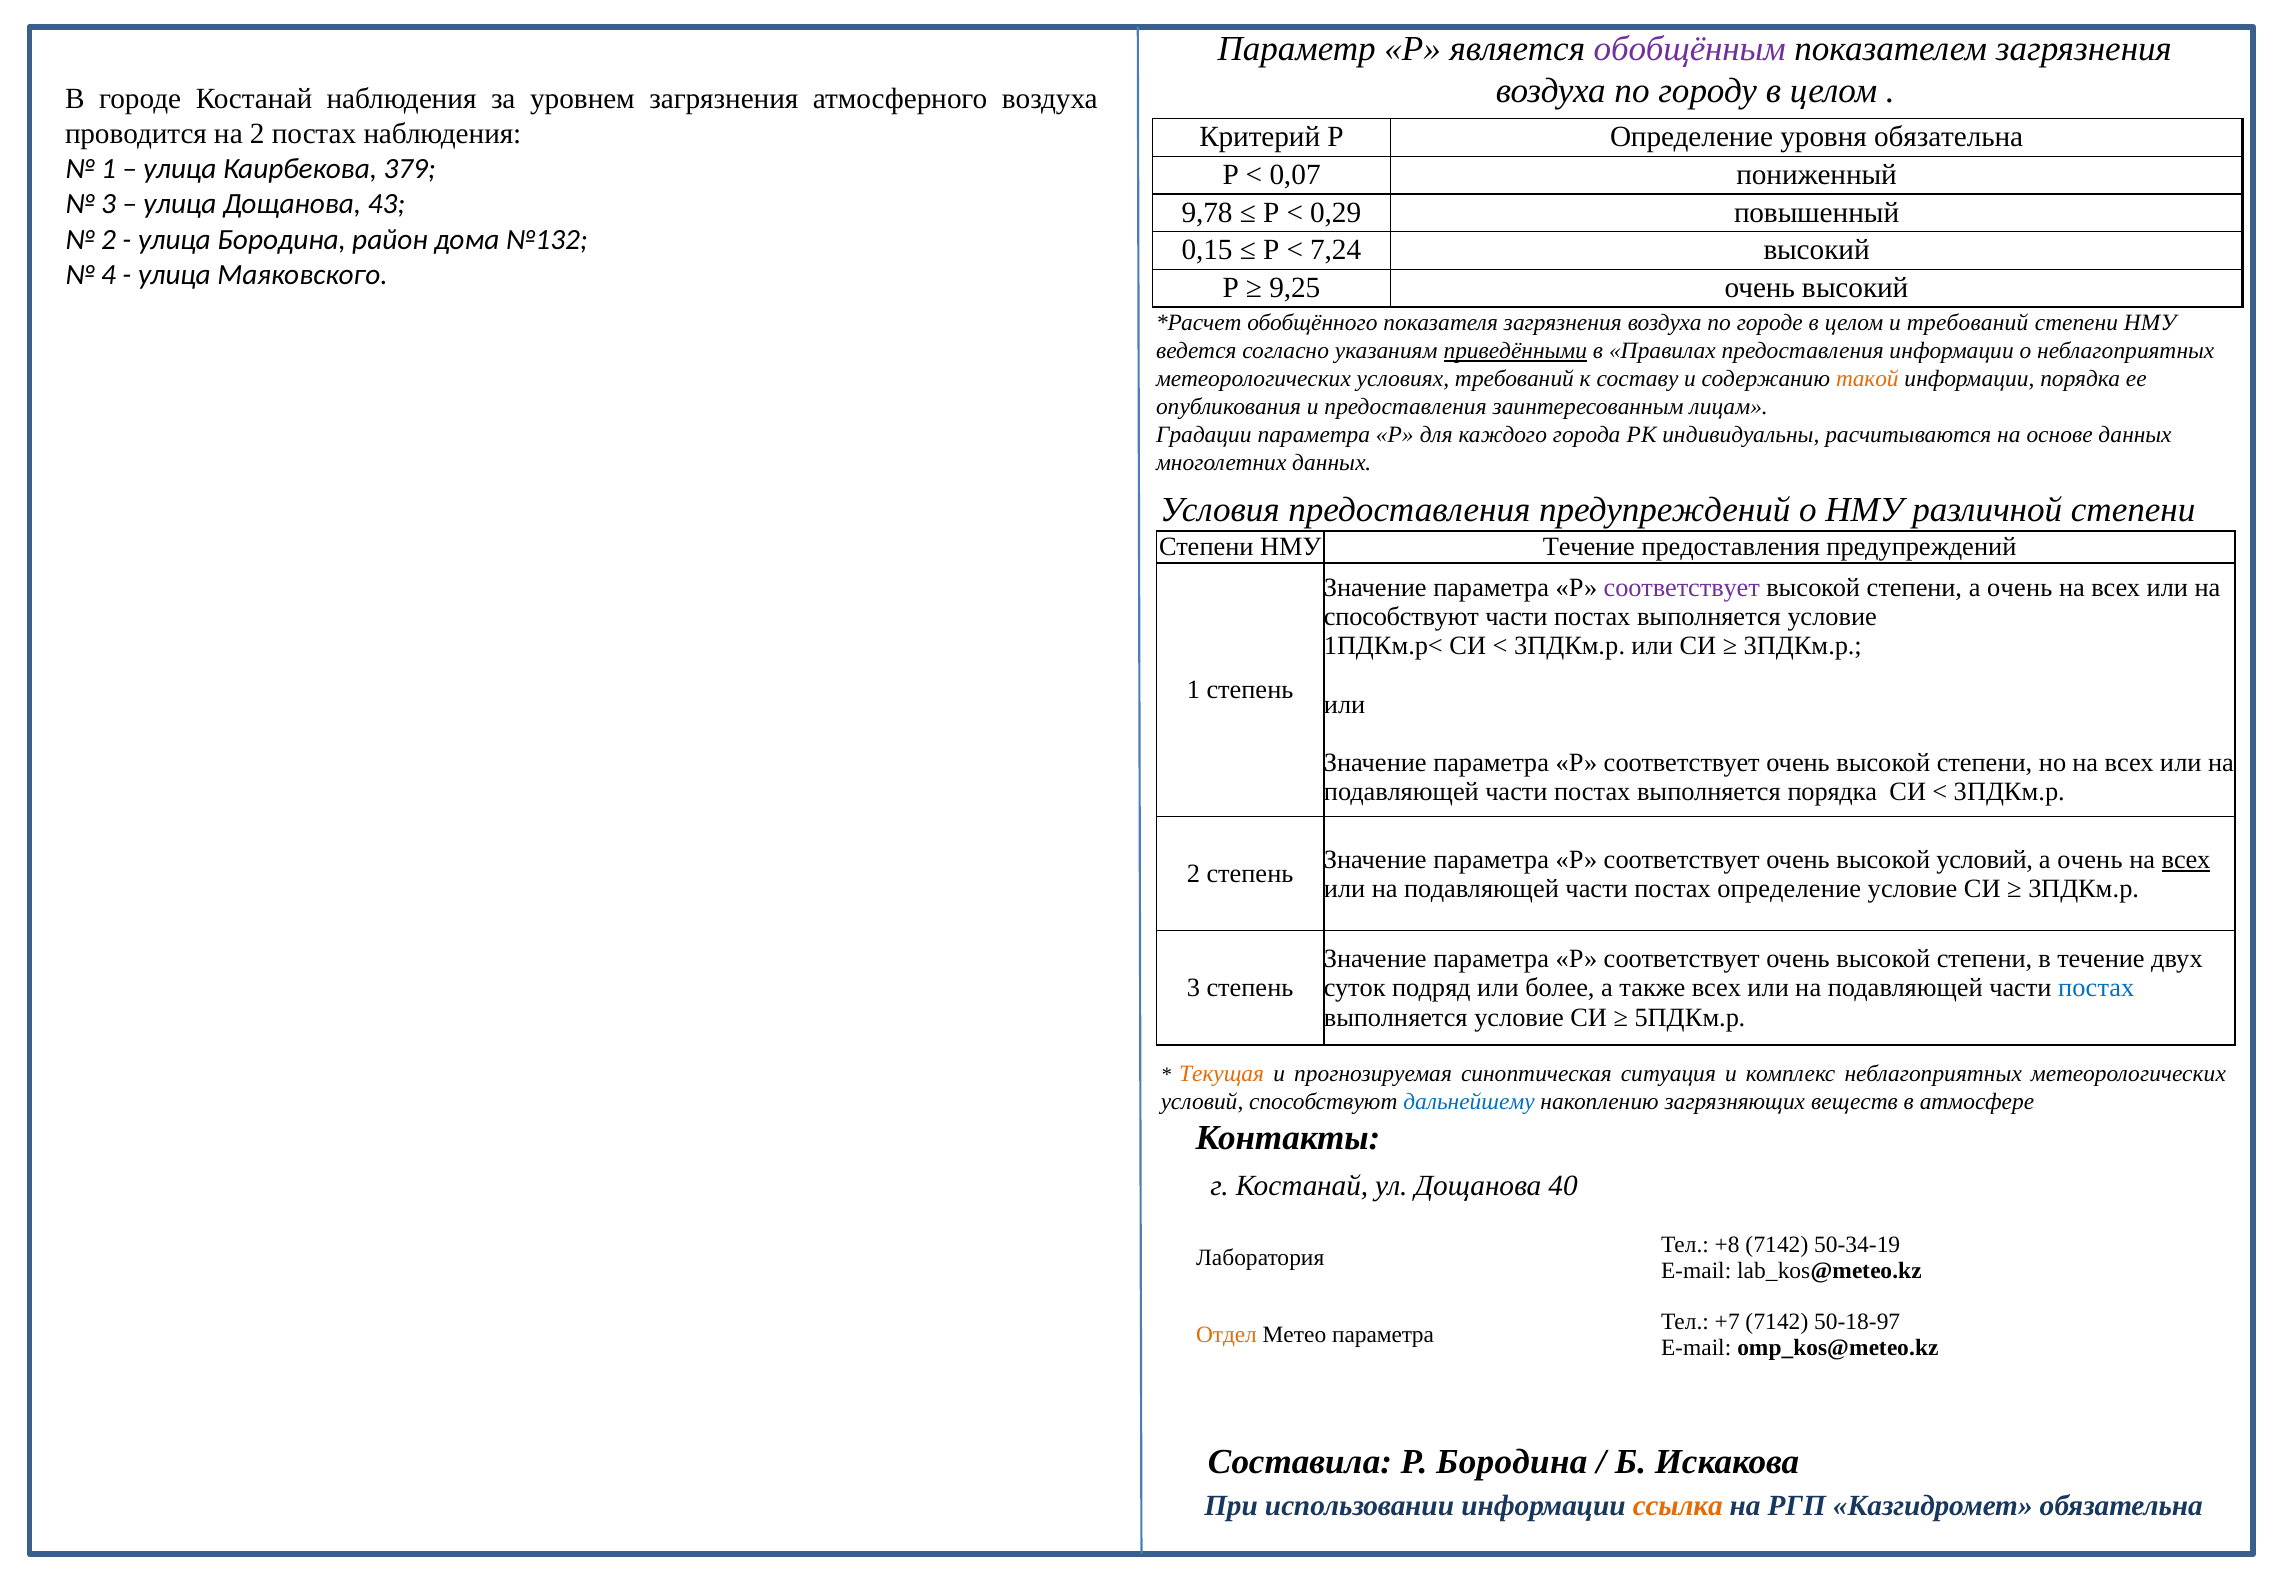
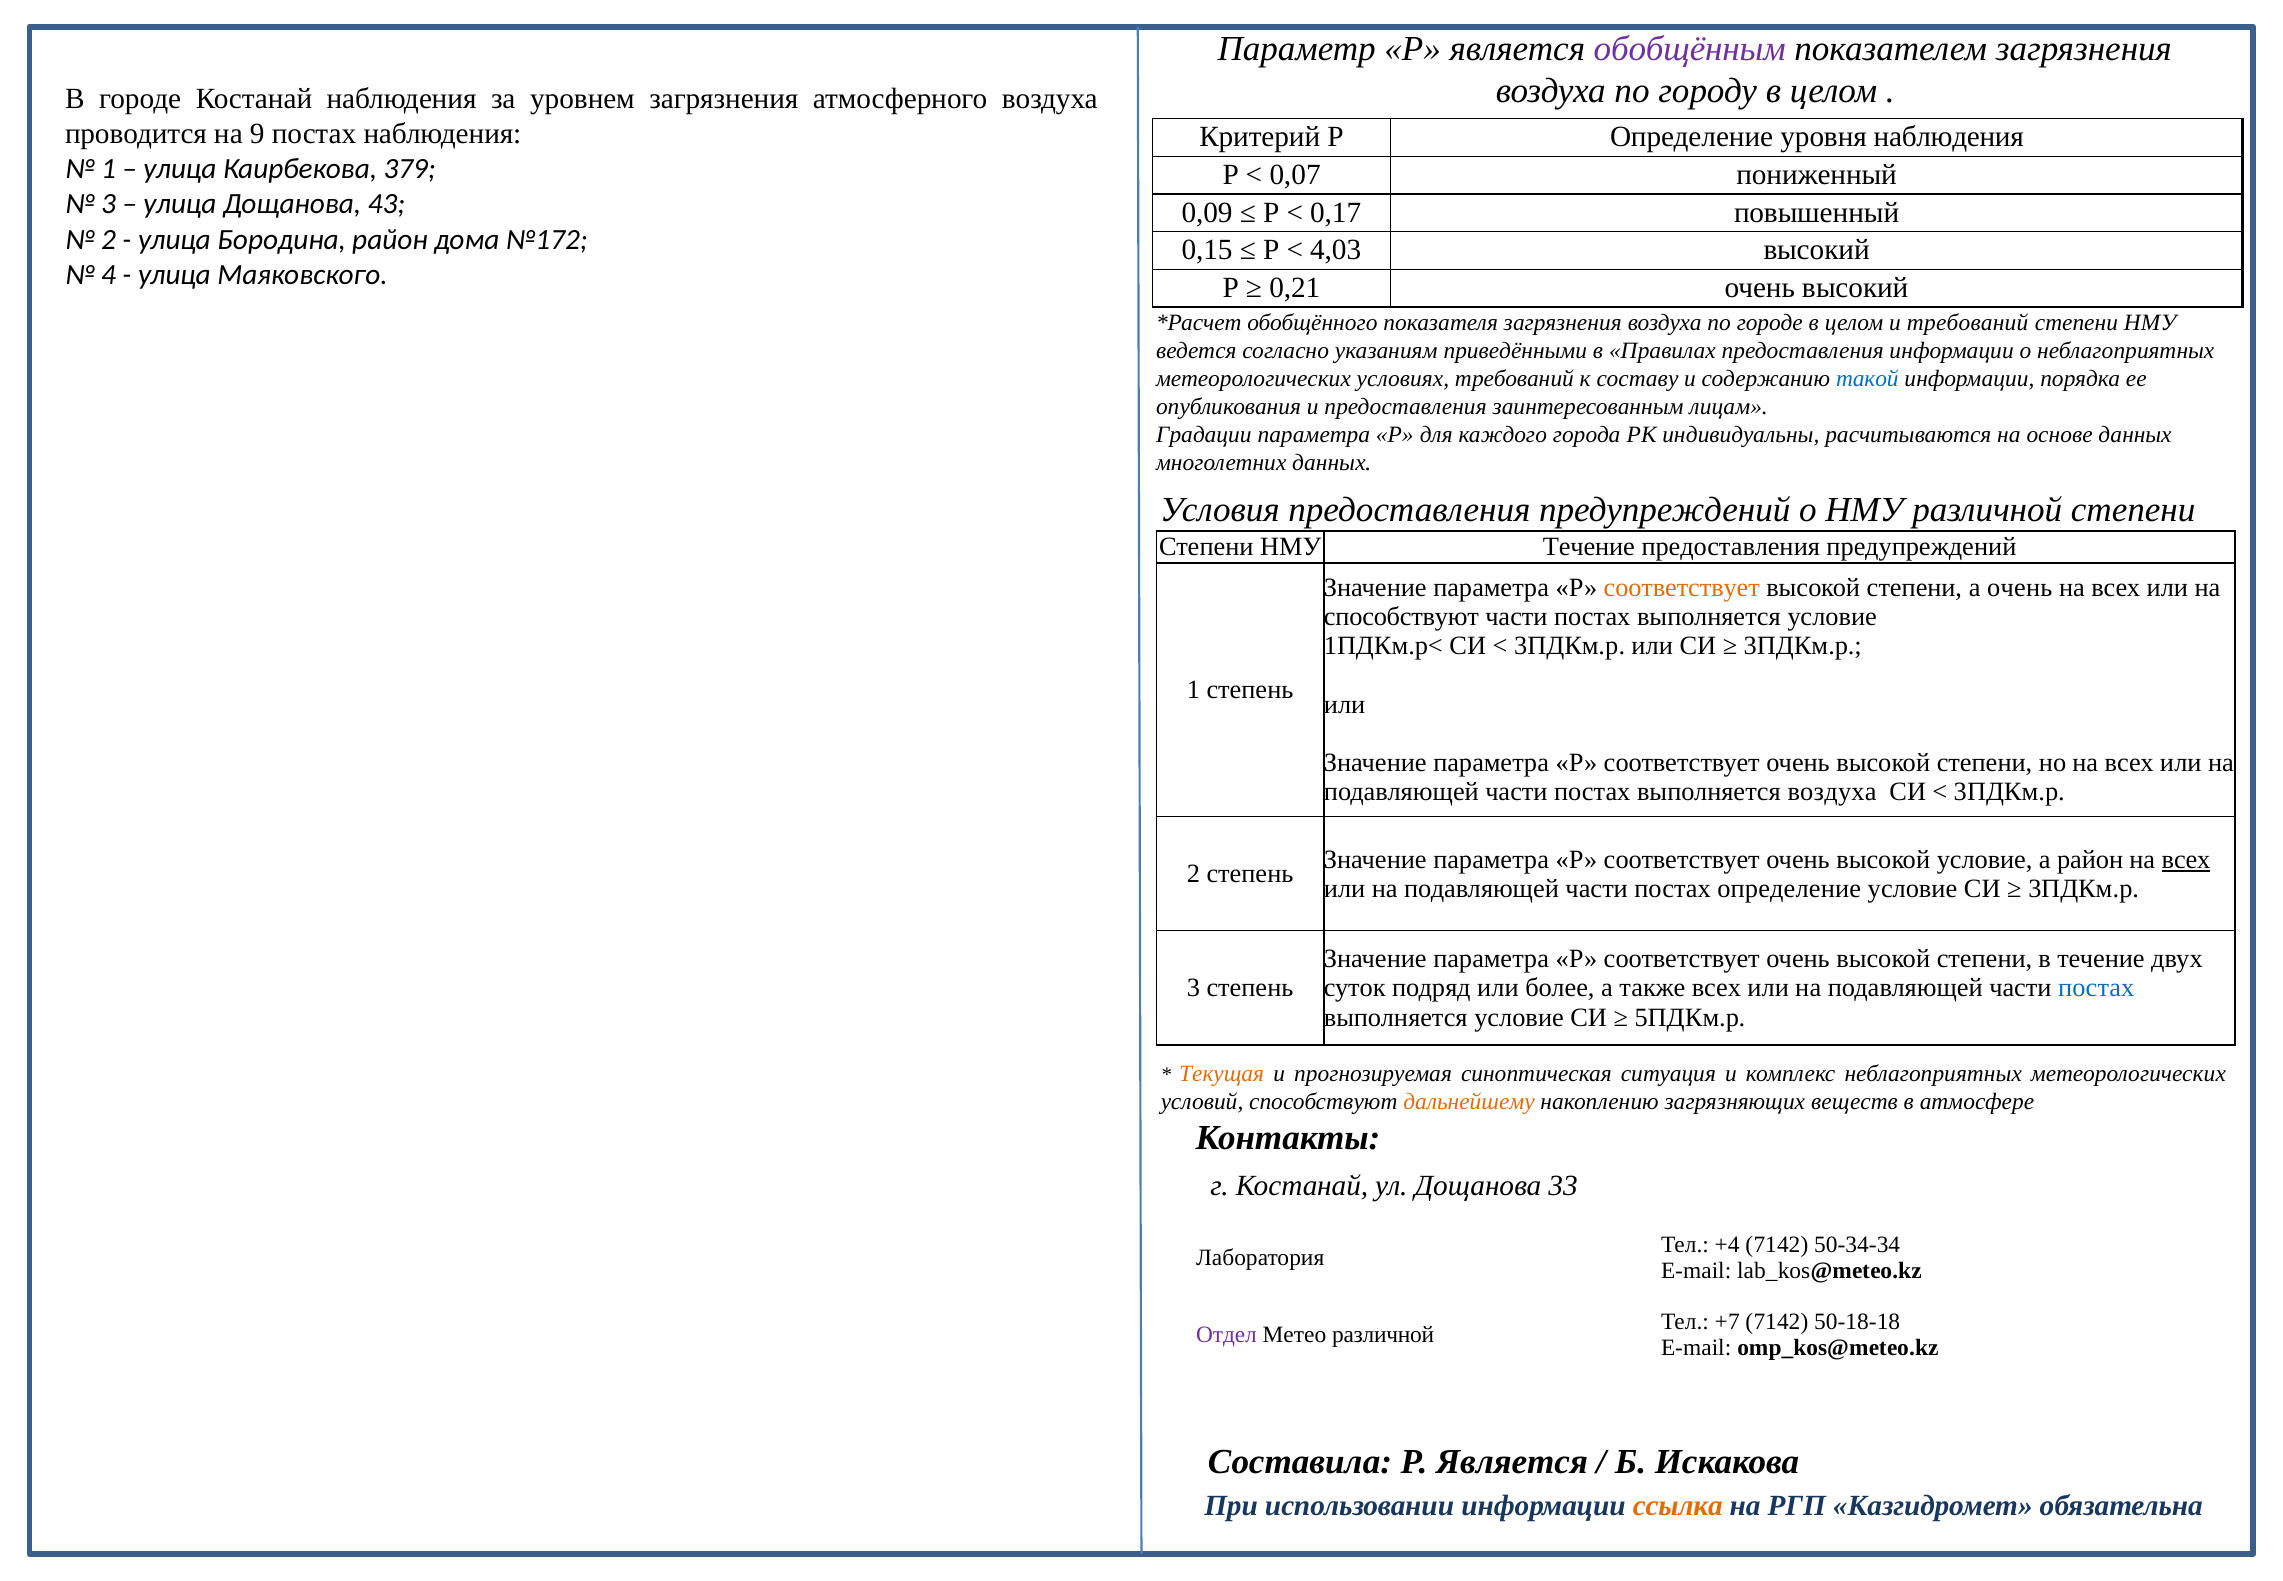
на 2: 2 -> 9
уровня обязательна: обязательна -> наблюдения
9,78: 9,78 -> 0,09
0,29: 0,29 -> 0,17
№132: №132 -> №172
7,24: 7,24 -> 4,03
9,25: 9,25 -> 0,21
приведёнными underline: present -> none
такой colour: orange -> blue
соответствует at (1682, 588) colour: purple -> orange
выполняется порядка: порядка -> воздуха
высокой условий: условий -> условие
очень at (2090, 859): очень -> район
дальнейшему colour: blue -> orange
40: 40 -> 33
+8: +8 -> +4
50-34-19: 50-34-19 -> 50-34-34
50-18-97: 50-18-97 -> 50-18-18
Отдел colour: orange -> purple
Метео параметра: параметра -> различной
Составила Р Бородина: Бородина -> Является
